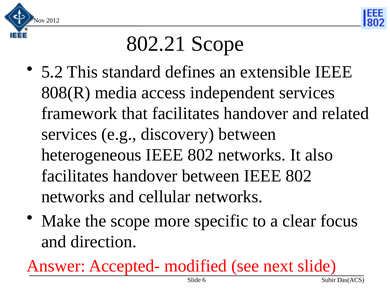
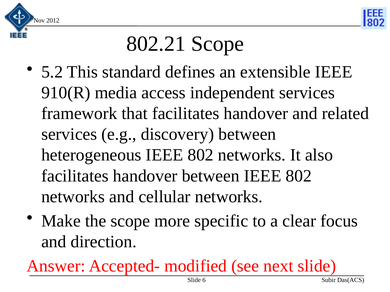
808(R: 808(R -> 910(R
